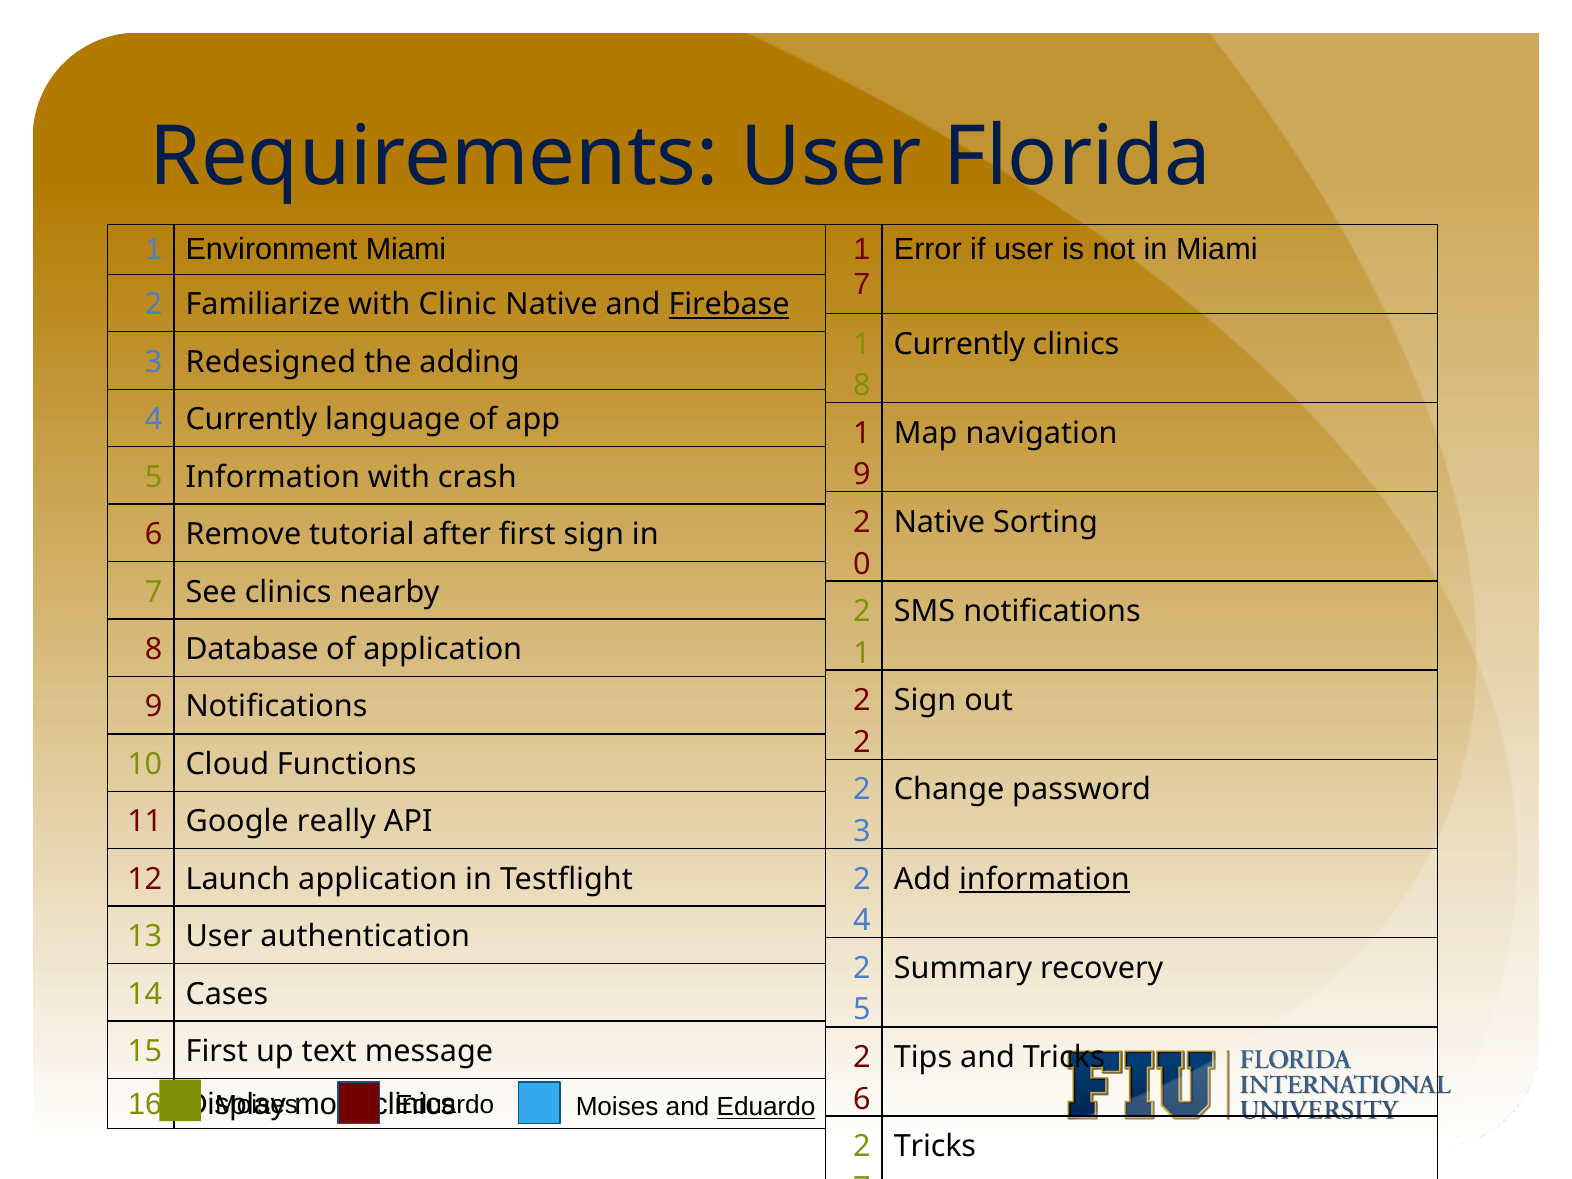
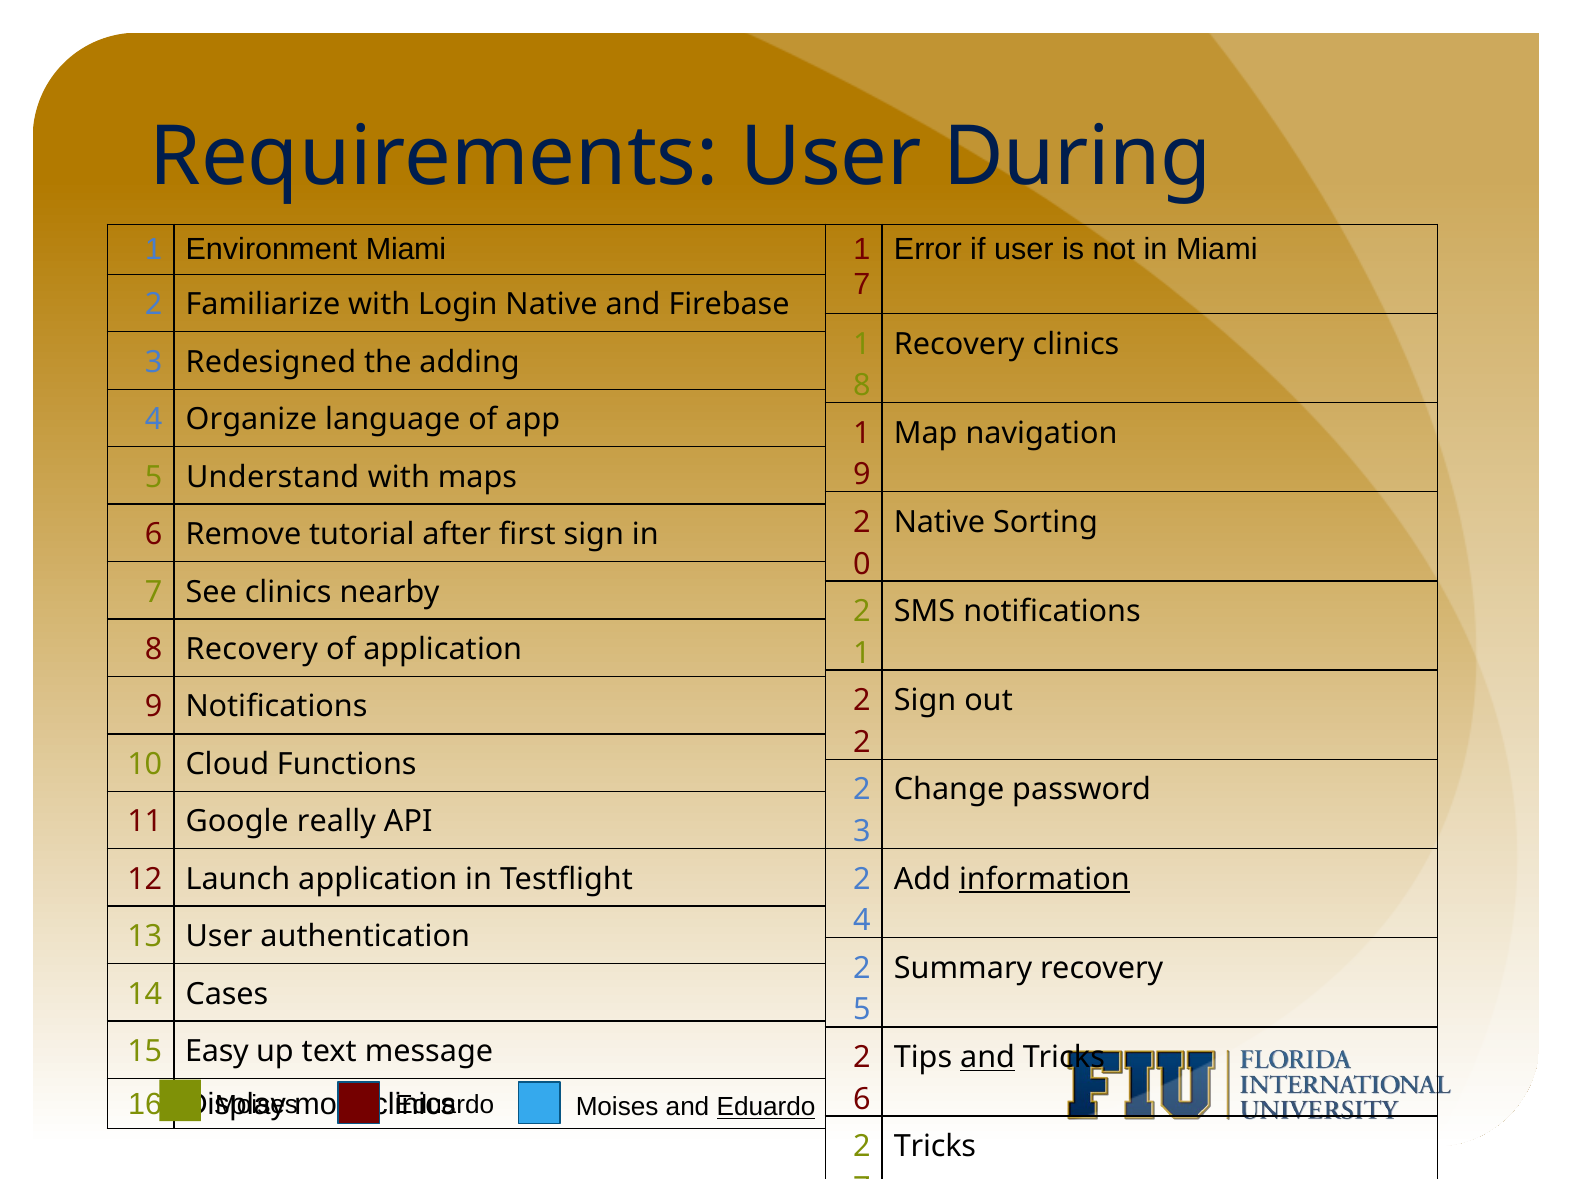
Florida: Florida -> During
Clinic: Clinic -> Login
Firebase underline: present -> none
Currently at (959, 344): Currently -> Recovery
4 Currently: Currently -> Organize
5 Information: Information -> Understand
crash: crash -> maps
Database at (252, 649): Database -> Recovery
15 First: First -> Easy
and at (988, 1057) underline: none -> present
